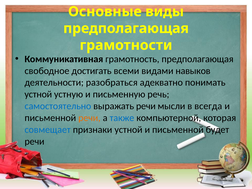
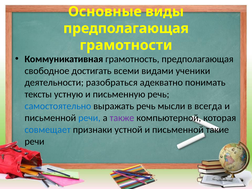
навыков: навыков -> ученики
устной at (38, 94): устной -> тексты
выражать речи: речи -> речь
речи at (89, 118) colour: orange -> blue
также colour: blue -> purple
будет: будет -> такие
